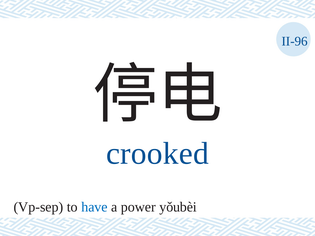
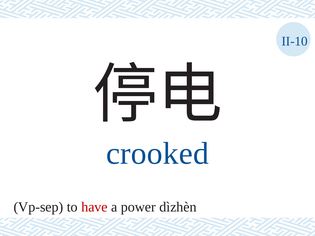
II-96: II-96 -> II-10
have colour: blue -> red
yǒubèi: yǒubèi -> dìzhèn
